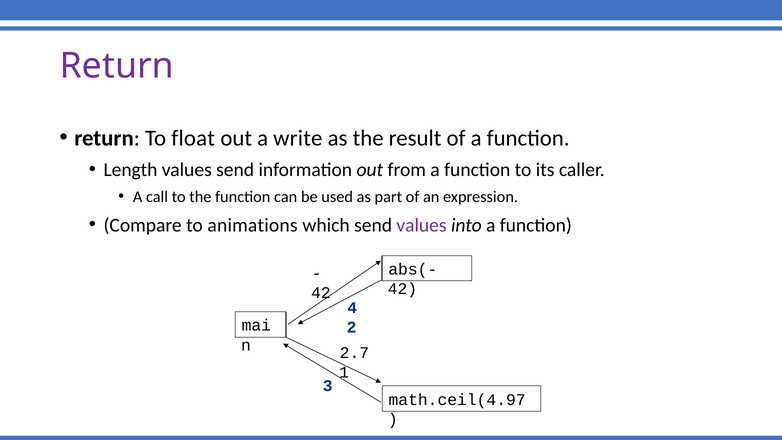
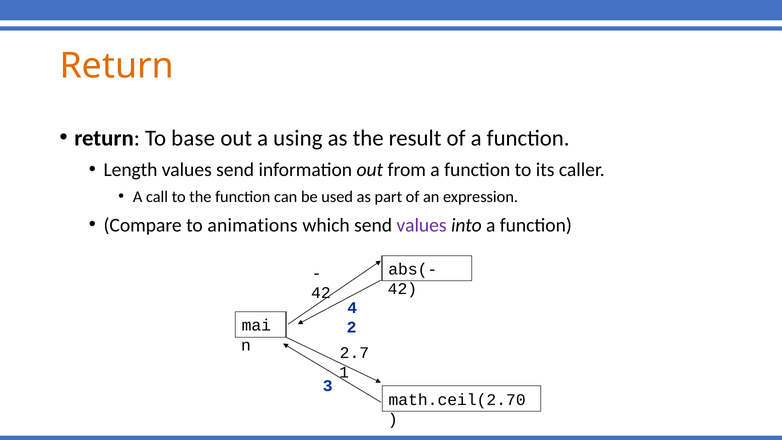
Return at (117, 66) colour: purple -> orange
float: float -> base
write: write -> using
math.ceil(4.97: math.ceil(4.97 -> math.ceil(2.70
